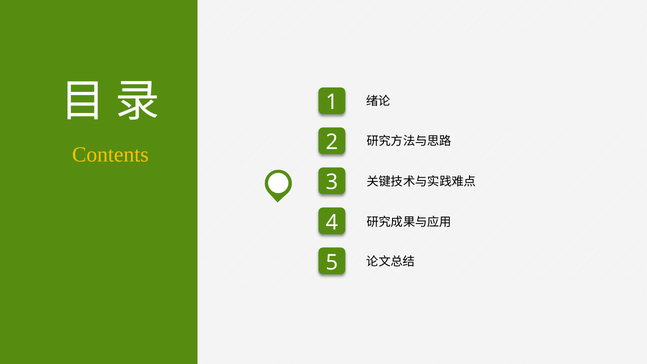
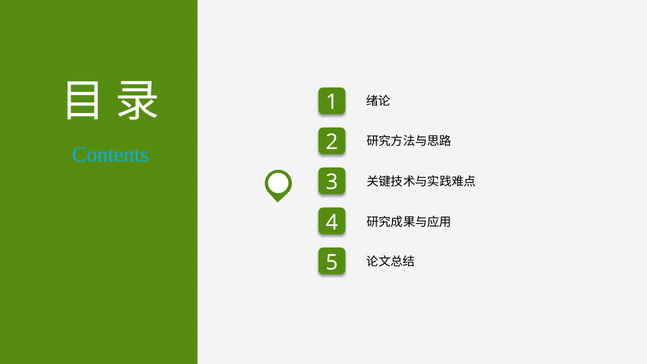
Contents colour: yellow -> light blue
